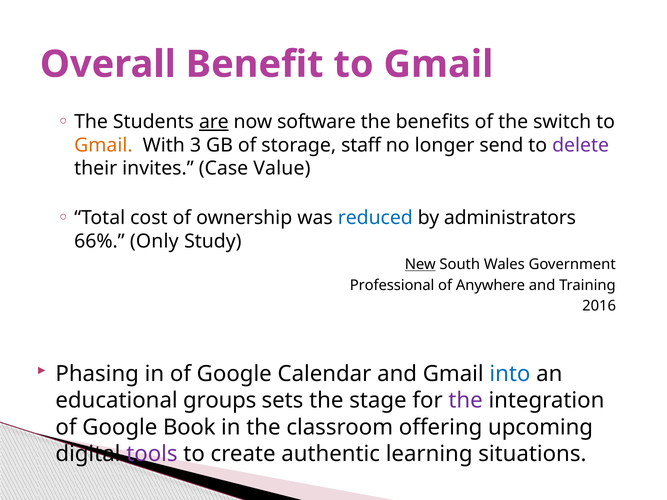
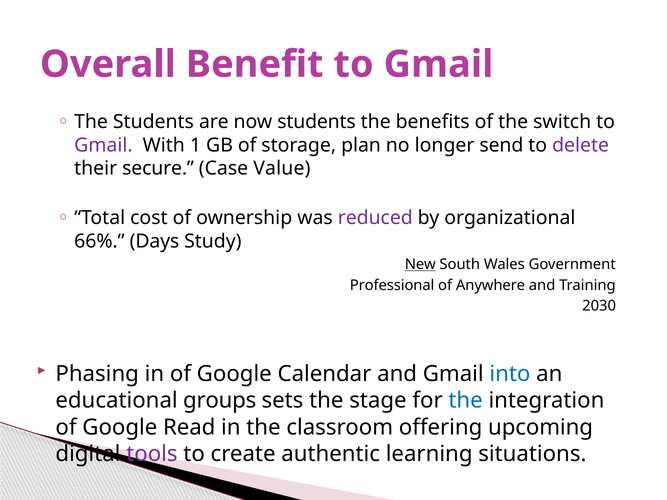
are underline: present -> none
now software: software -> students
Gmail at (103, 145) colour: orange -> purple
3: 3 -> 1
staff: staff -> plan
invites: invites -> secure
reduced colour: blue -> purple
administrators: administrators -> organizational
Only: Only -> Days
2016: 2016 -> 2030
the at (466, 401) colour: purple -> blue
Book: Book -> Read
